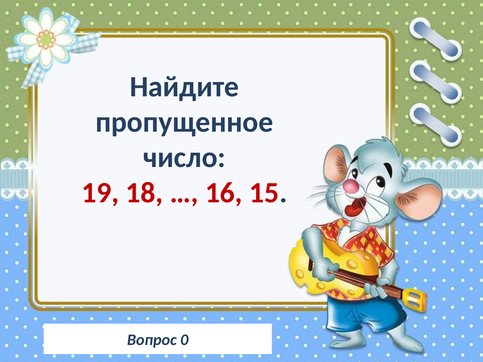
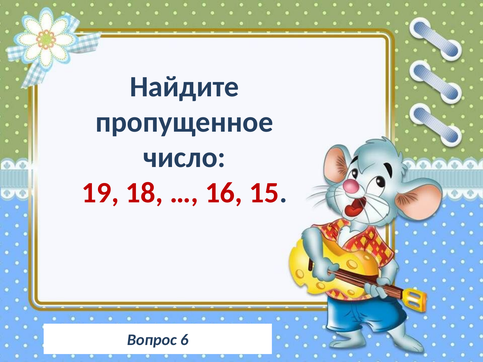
0: 0 -> 6
